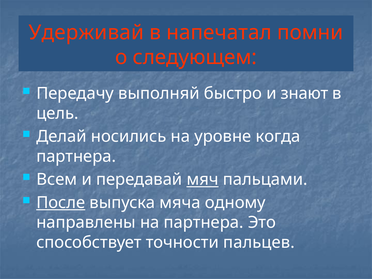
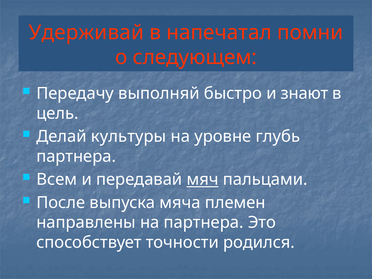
носились: носились -> культуры
когда: когда -> глубь
После underline: present -> none
одному: одному -> племен
пальцев: пальцев -> родился
